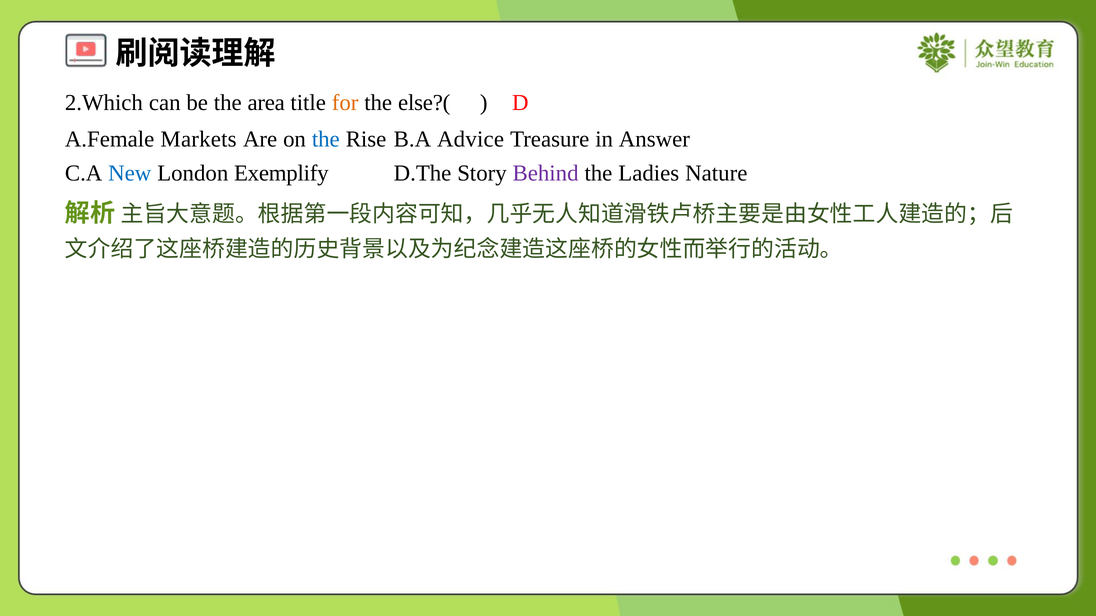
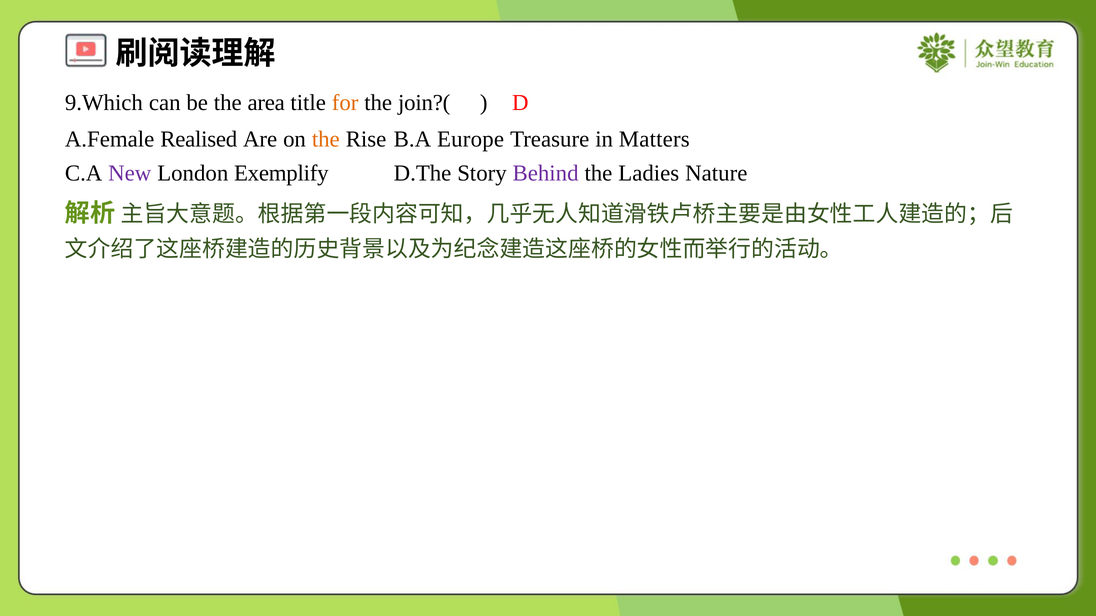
2.Which: 2.Which -> 9.Which
else?(: else?( -> join?(
Markets: Markets -> Realised
the at (326, 139) colour: blue -> orange
Advice: Advice -> Europe
Answer: Answer -> Matters
New colour: blue -> purple
